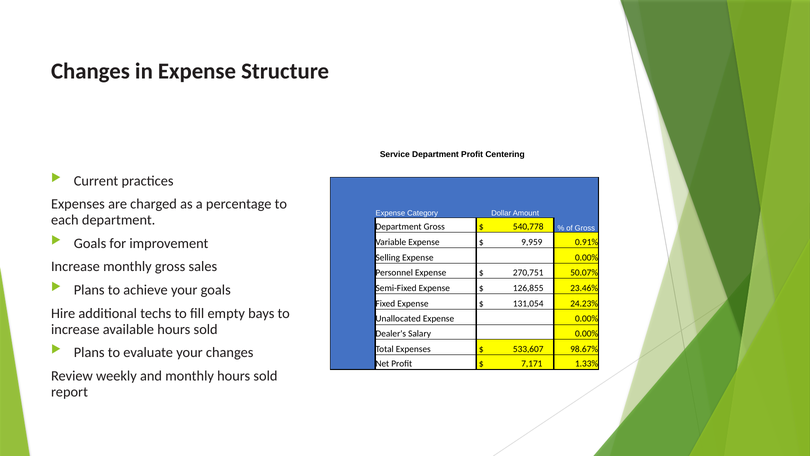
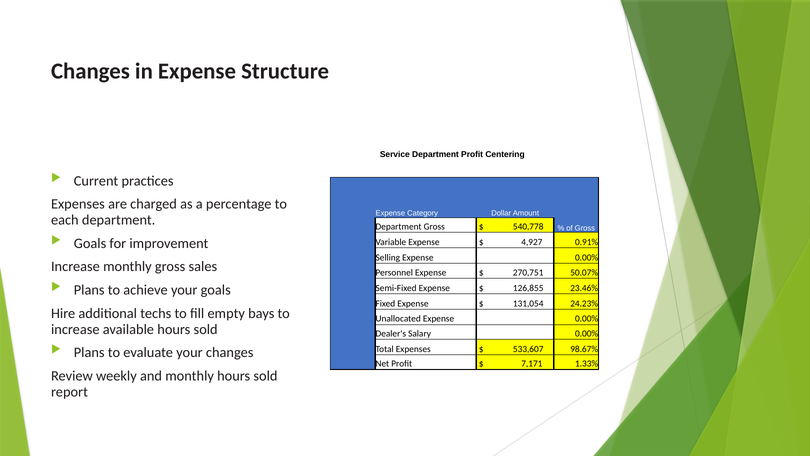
9,959: 9,959 -> 4,927
